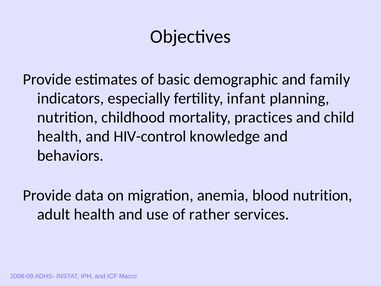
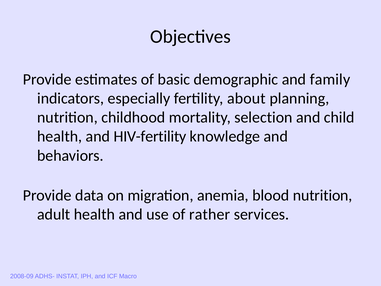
infant: infant -> about
practices: practices -> selection
HIV-control: HIV-control -> HIV-fertility
